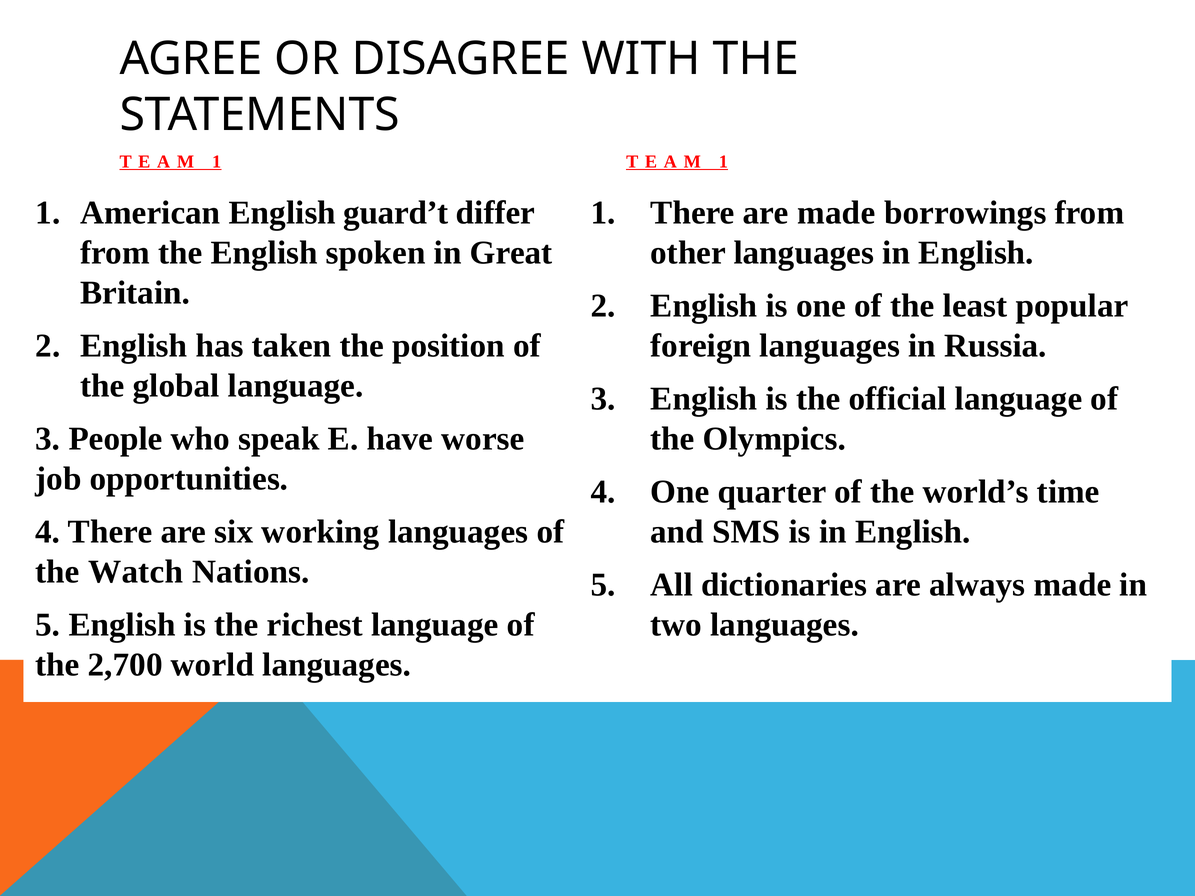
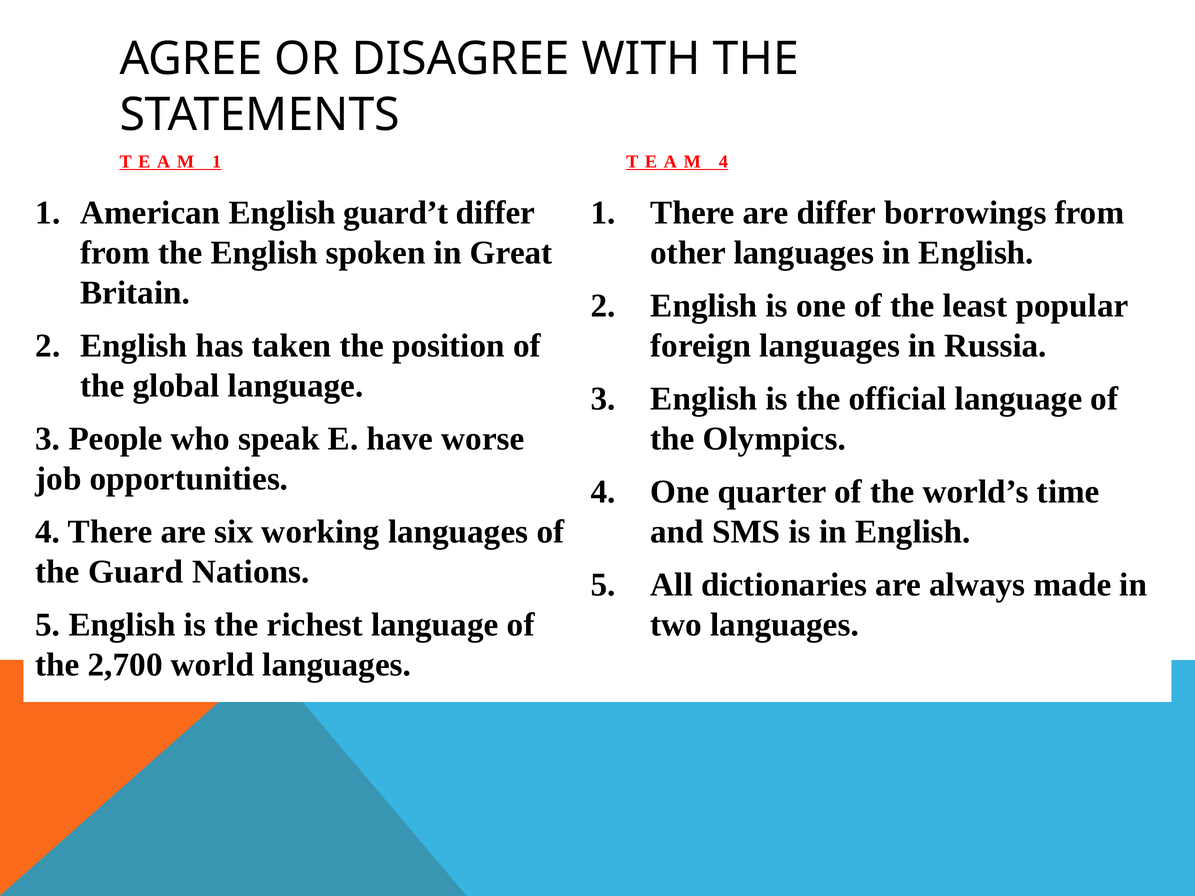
1 at (723, 162): 1 -> 4
are made: made -> differ
Watch: Watch -> Guard
